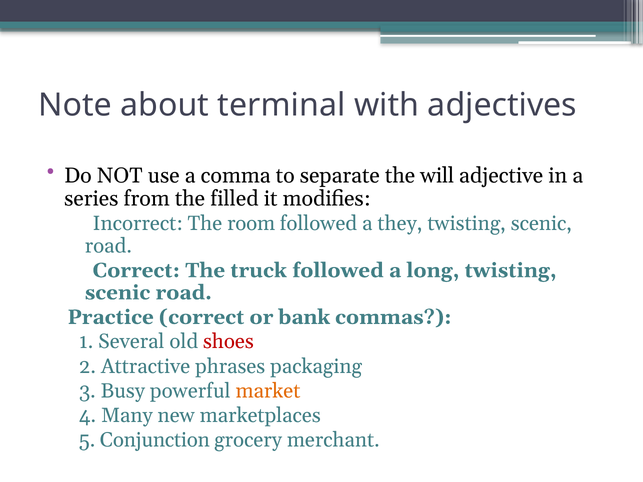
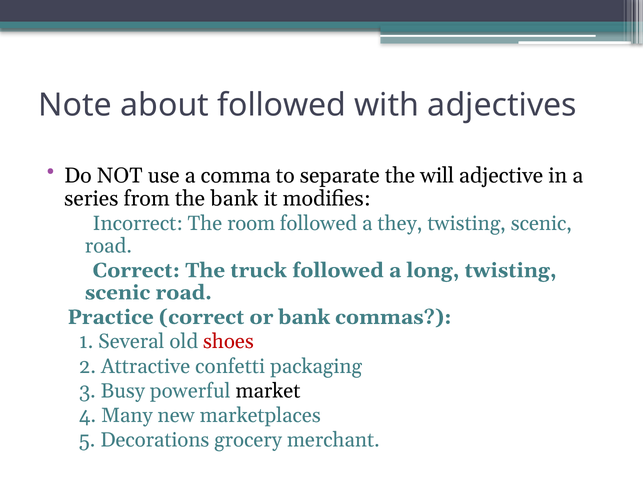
about terminal: terminal -> followed
the filled: filled -> bank
phrases: phrases -> confetti
market colour: orange -> black
Conjunction: Conjunction -> Decorations
